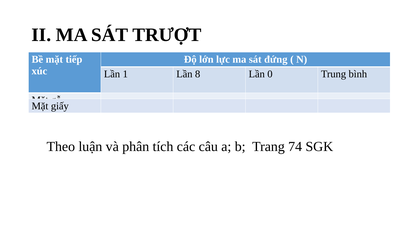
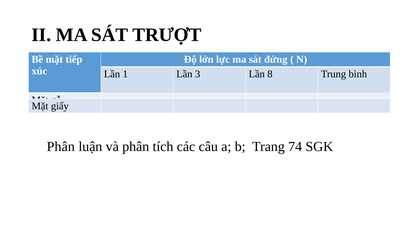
8: 8 -> 3
0: 0 -> 8
Theo at (61, 147): Theo -> Phân
